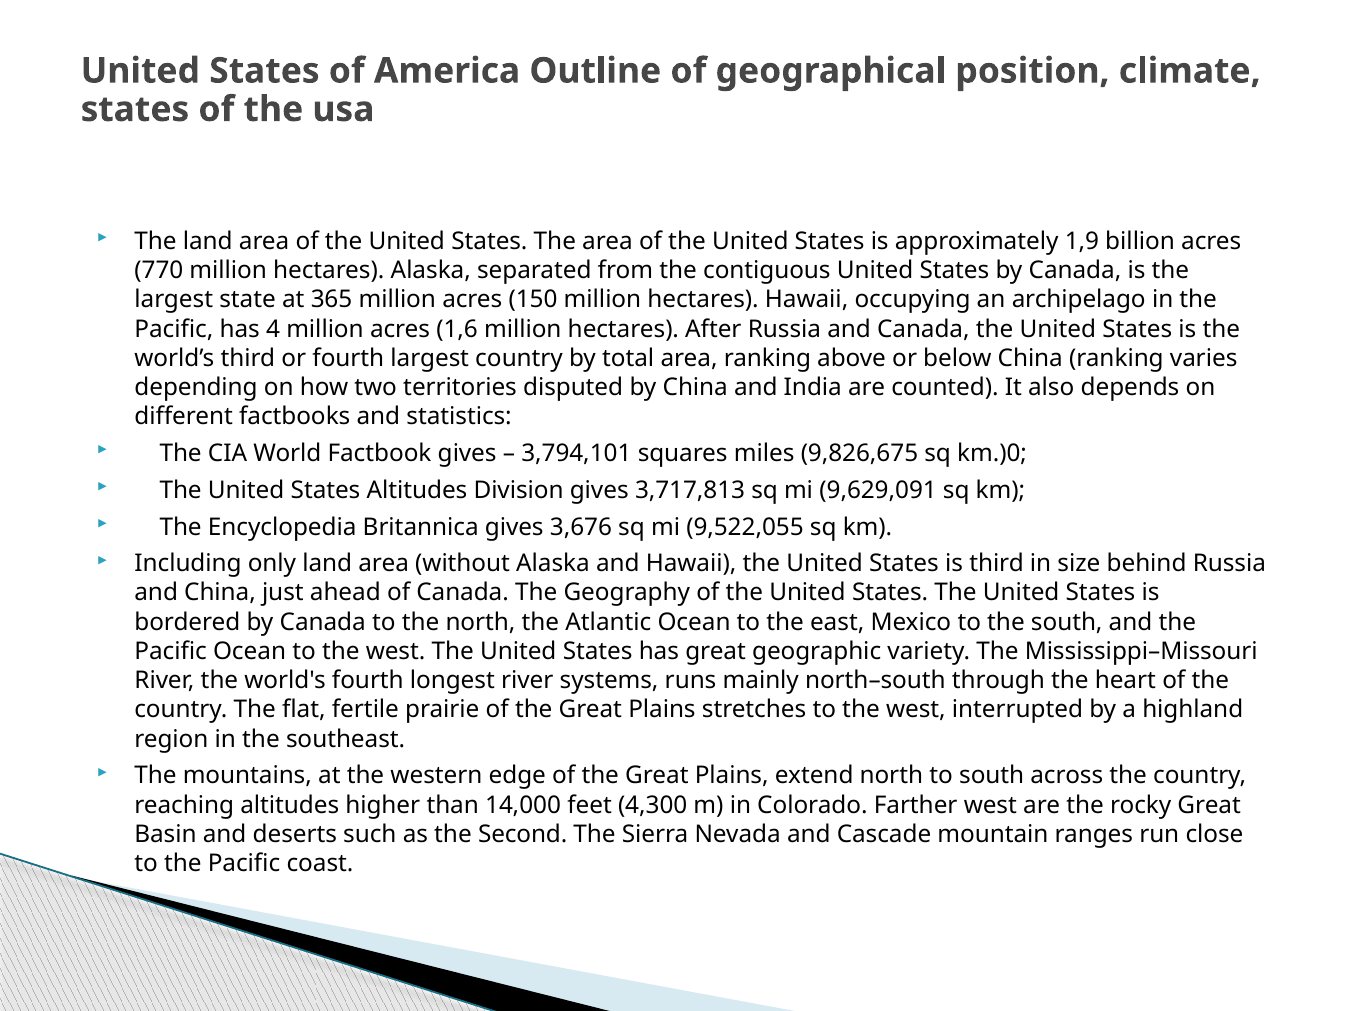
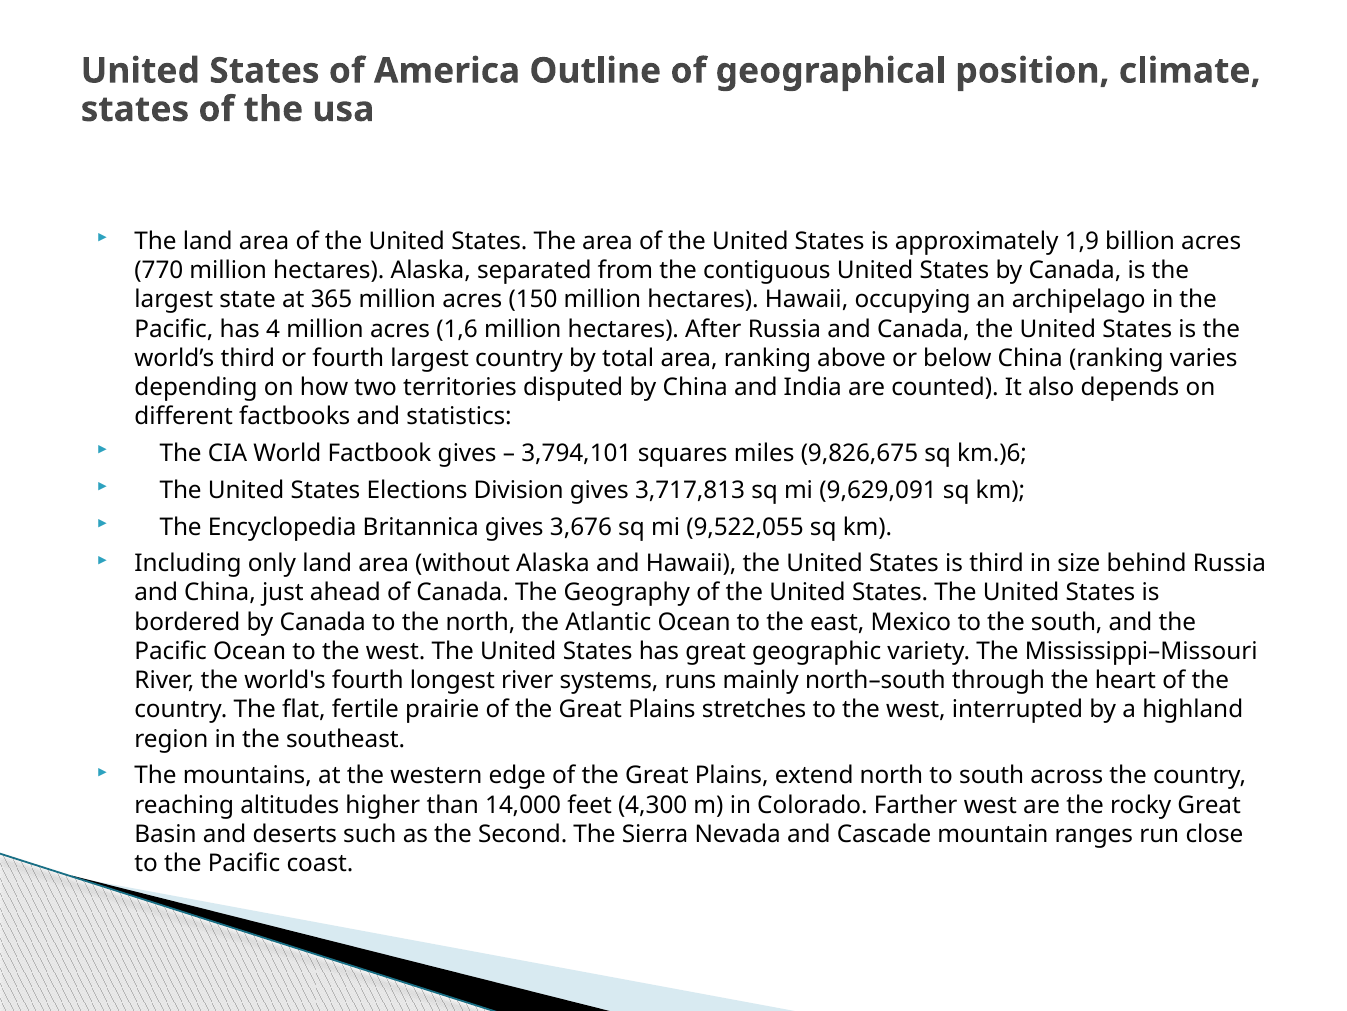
km.)0: km.)0 -> km.)6
States Altitudes: Altitudes -> Elections
